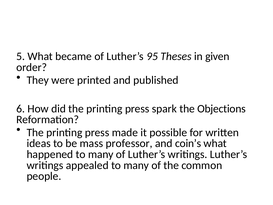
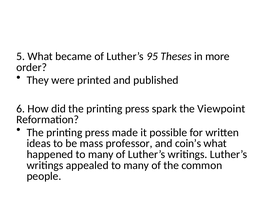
given: given -> more
Objections: Objections -> Viewpoint
